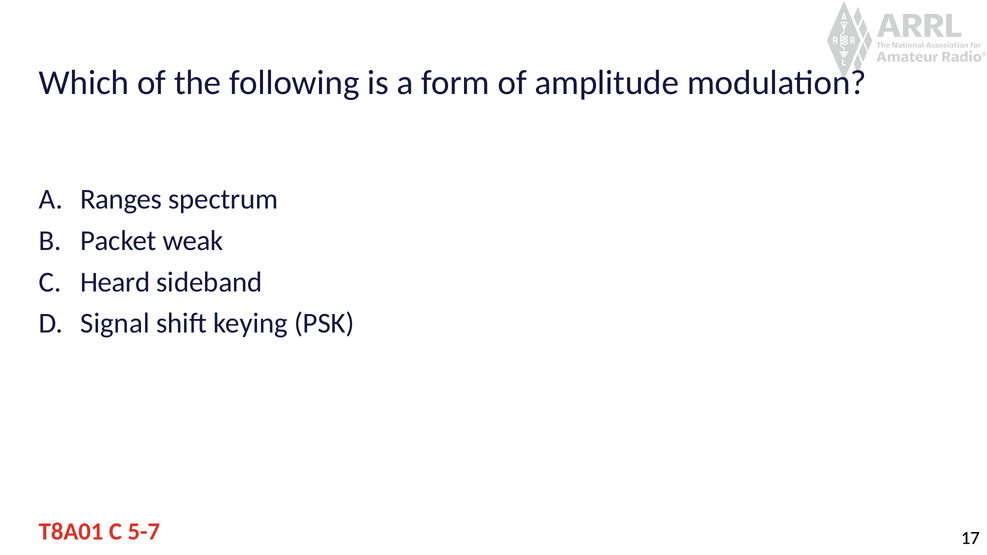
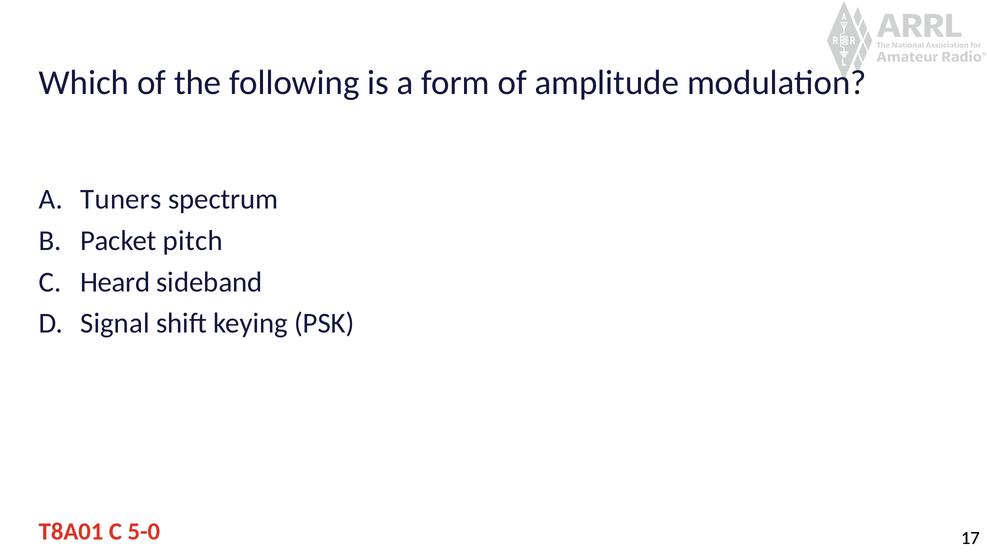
Ranges: Ranges -> Tuners
weak: weak -> pitch
5-7: 5-7 -> 5-0
